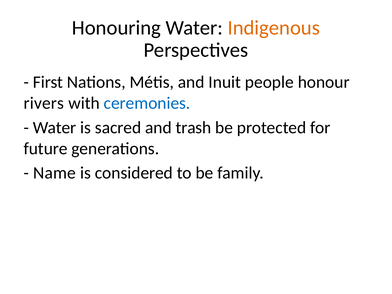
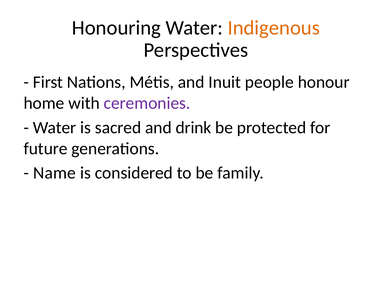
rivers: rivers -> home
ceremonies colour: blue -> purple
trash: trash -> drink
